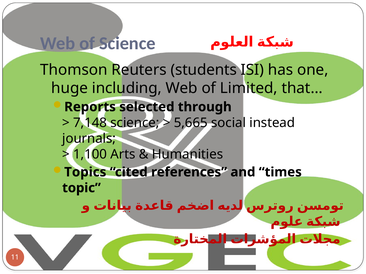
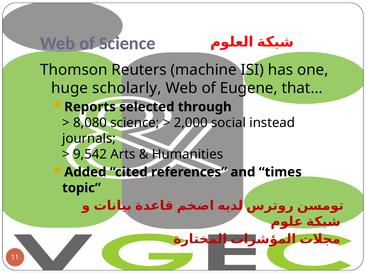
students: students -> machine
including: including -> scholarly
Limited: Limited -> Eugene
7,148: 7,148 -> 8,080
5,665: 5,665 -> 2,000
1,100: 1,100 -> 9,542
Topics: Topics -> Added
